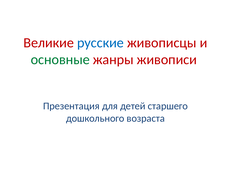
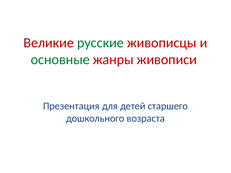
русские colour: blue -> green
